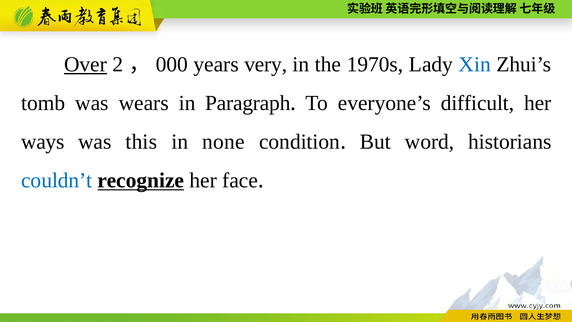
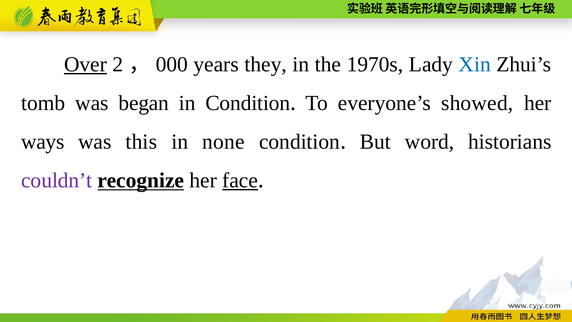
very: very -> they
wears: wears -> began
in Paragraph: Paragraph -> Condition
difficult: difficult -> showed
couldn’t colour: blue -> purple
face underline: none -> present
